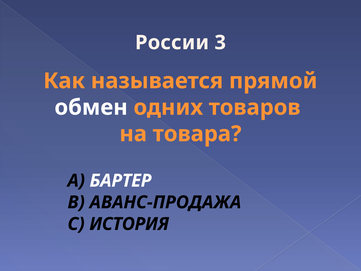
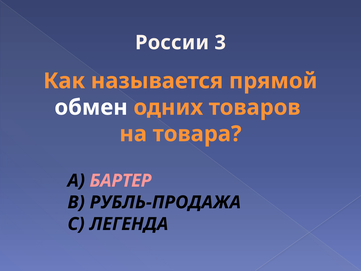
БАРТЕР colour: white -> pink
АВАНС-ПРОДАЖА: АВАНС-ПРОДАЖА -> РУБЛЬ-ПРОДАЖА
ИСТОРИЯ: ИСТОРИЯ -> ЛЕГЕНДА
